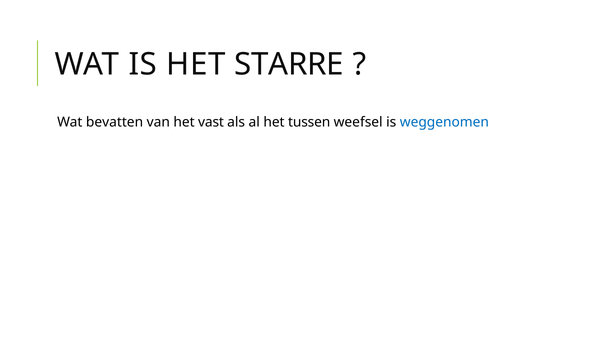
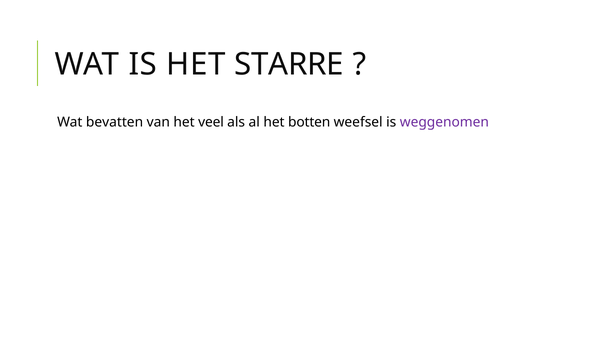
vast: vast -> veel
tussen: tussen -> botten
weggenomen colour: blue -> purple
